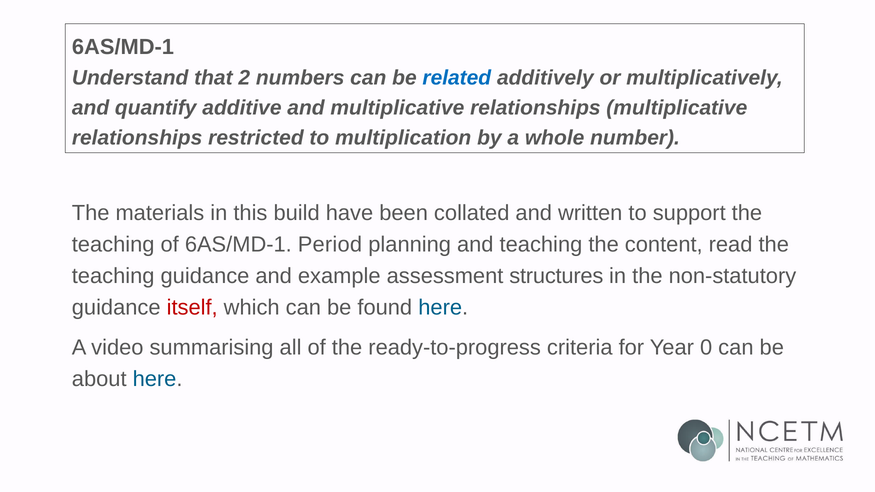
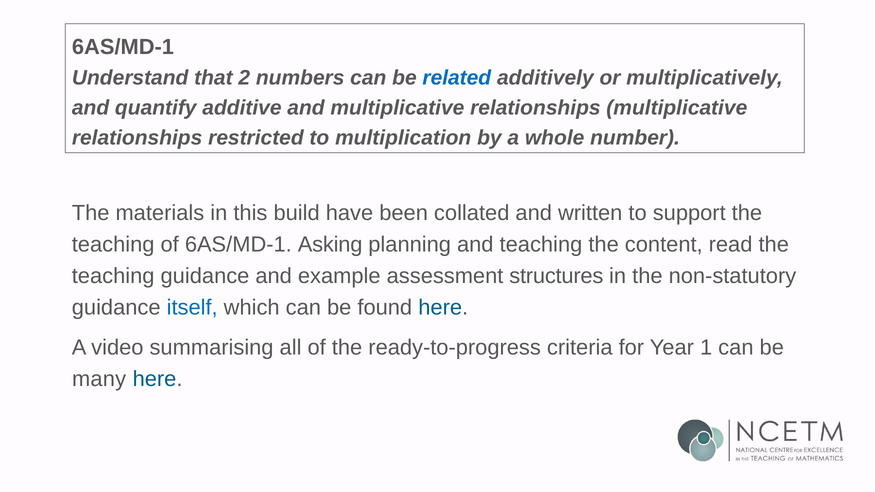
Period: Period -> Asking
itself colour: red -> blue
0: 0 -> 1
about: about -> many
